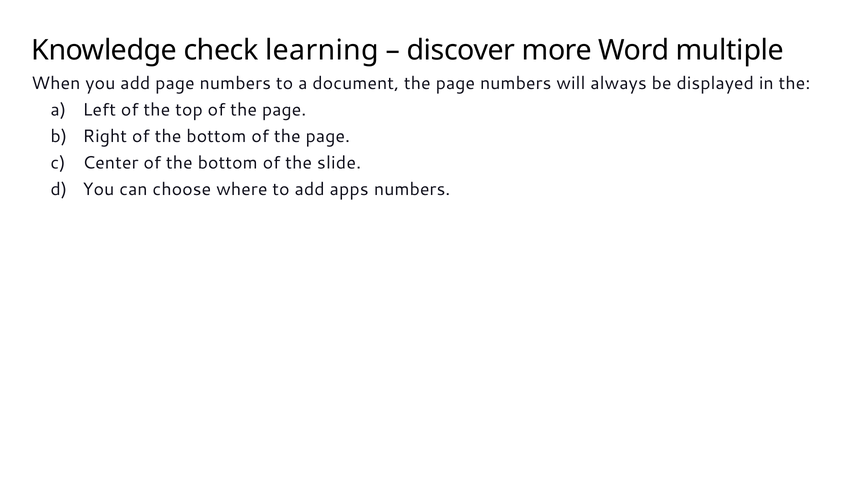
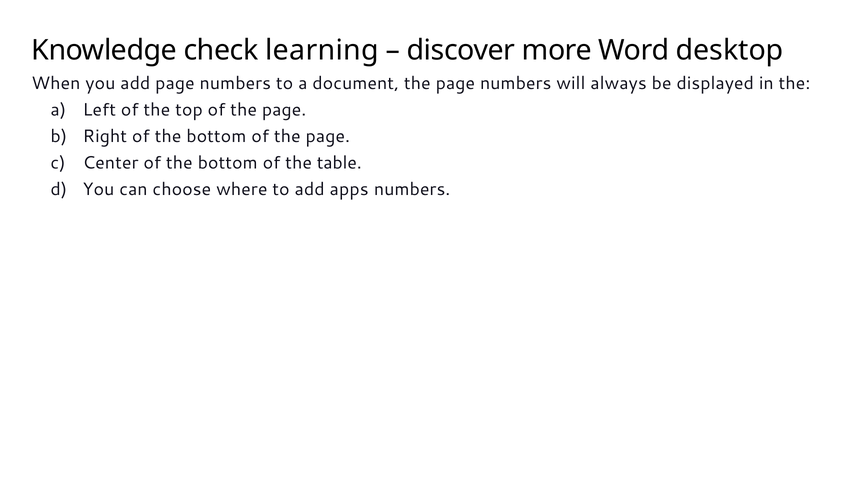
multiple: multiple -> desktop
slide: slide -> table
